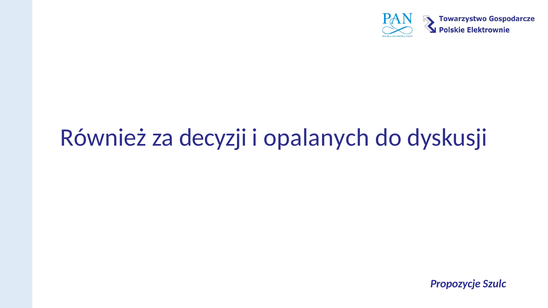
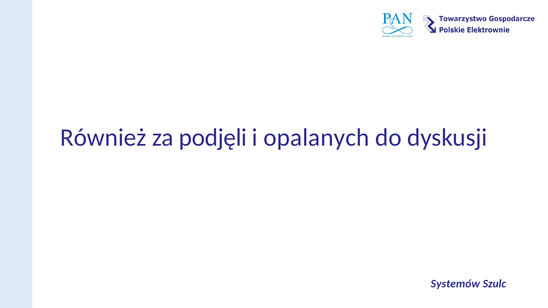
decyzji: decyzji -> podjęli
Propozycje: Propozycje -> Systemów
